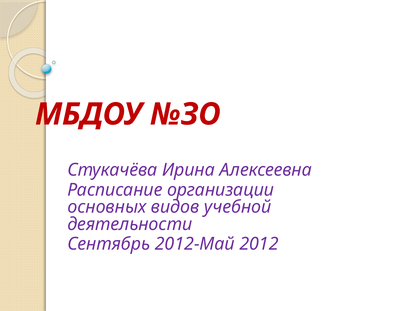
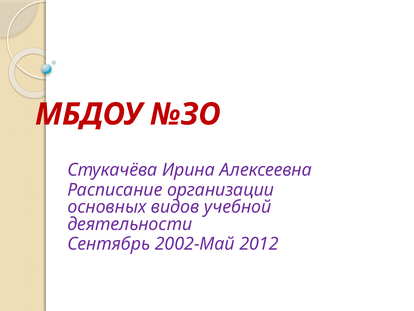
2012-Май: 2012-Май -> 2002-Май
